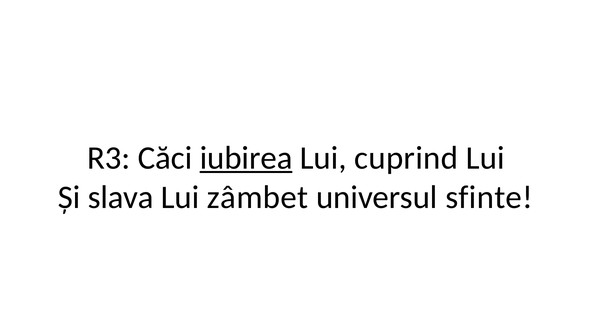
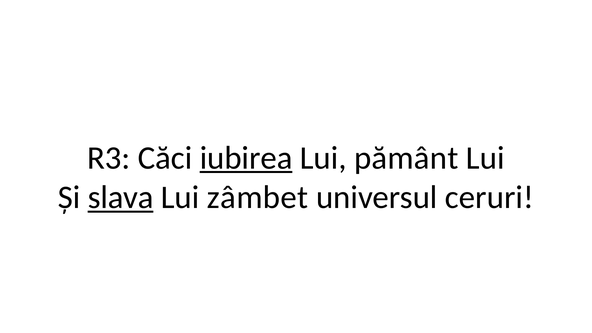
cuprind: cuprind -> pământ
slava underline: none -> present
sfinte: sfinte -> ceruri
